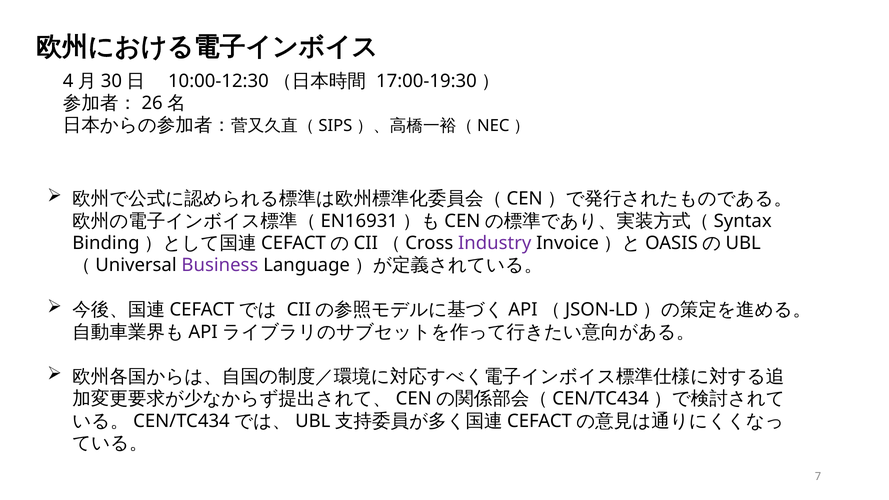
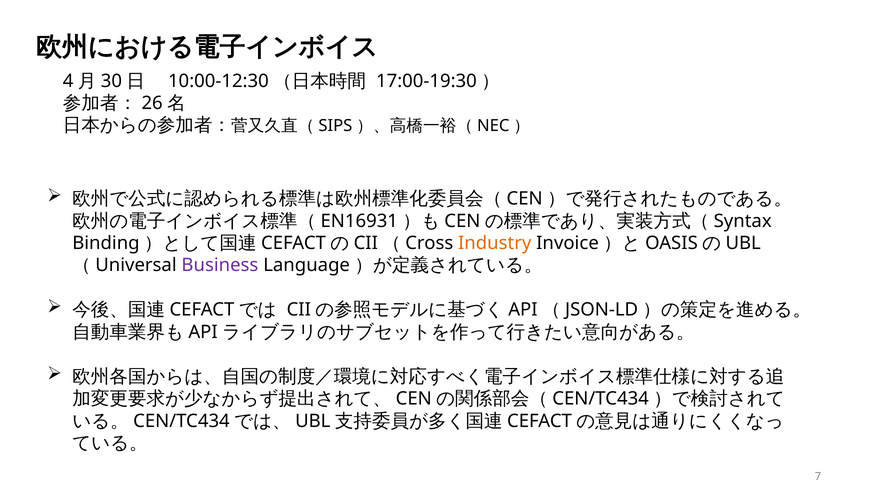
Industry colour: purple -> orange
